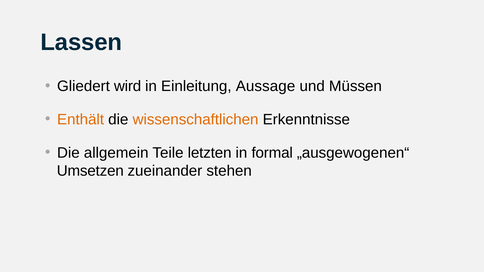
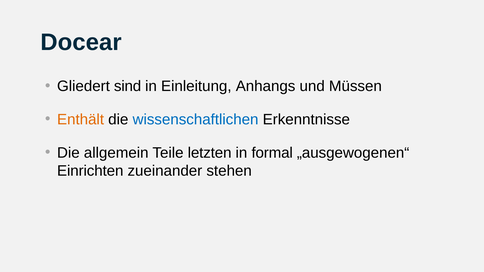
Lassen: Lassen -> Docear
wird: wird -> sind
Aussage: Aussage -> Anhangs
wissenschaftlichen colour: orange -> blue
Umsetzen: Umsetzen -> Einrichten
